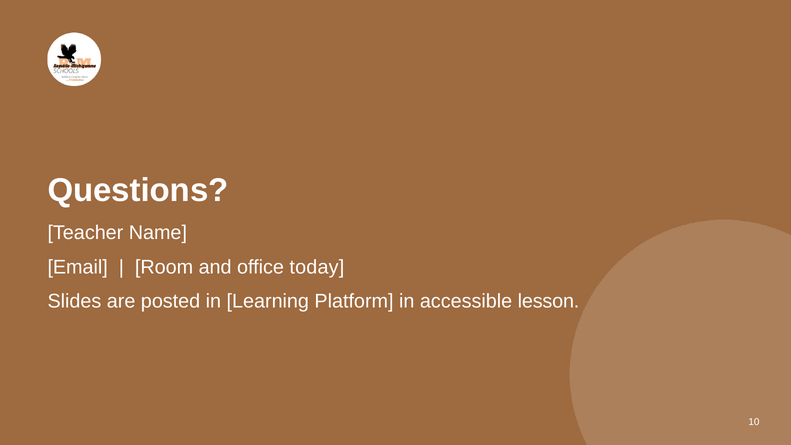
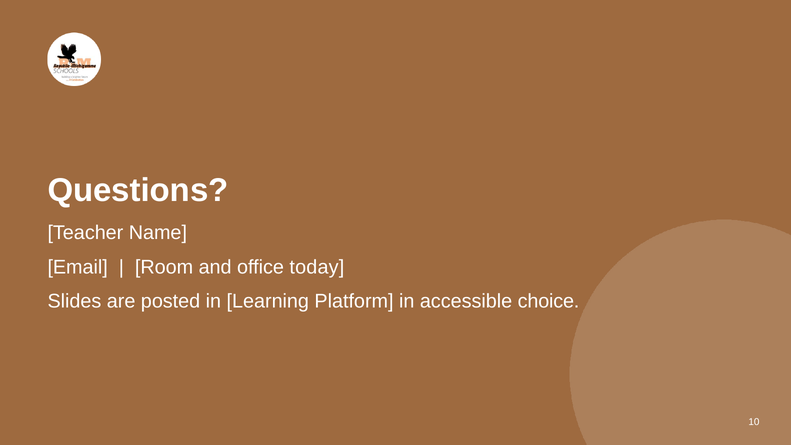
lesson: lesson -> choice
